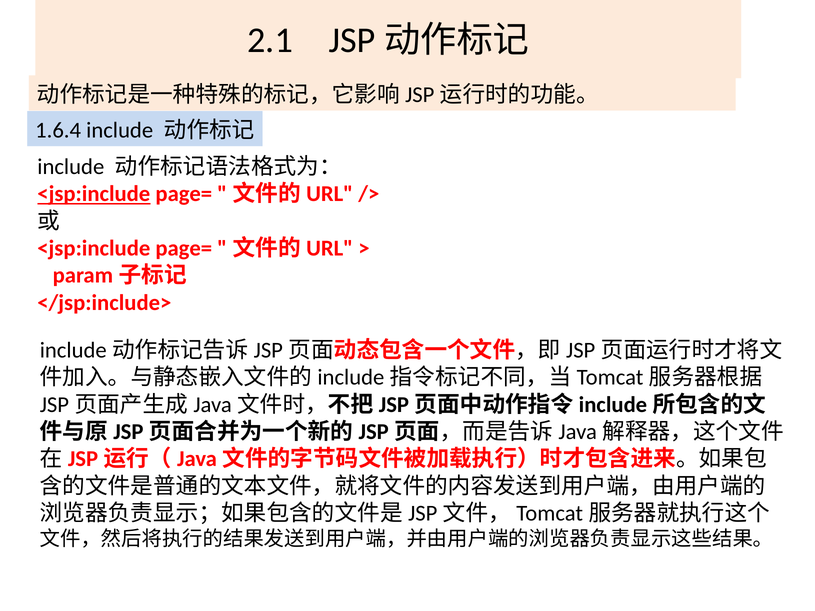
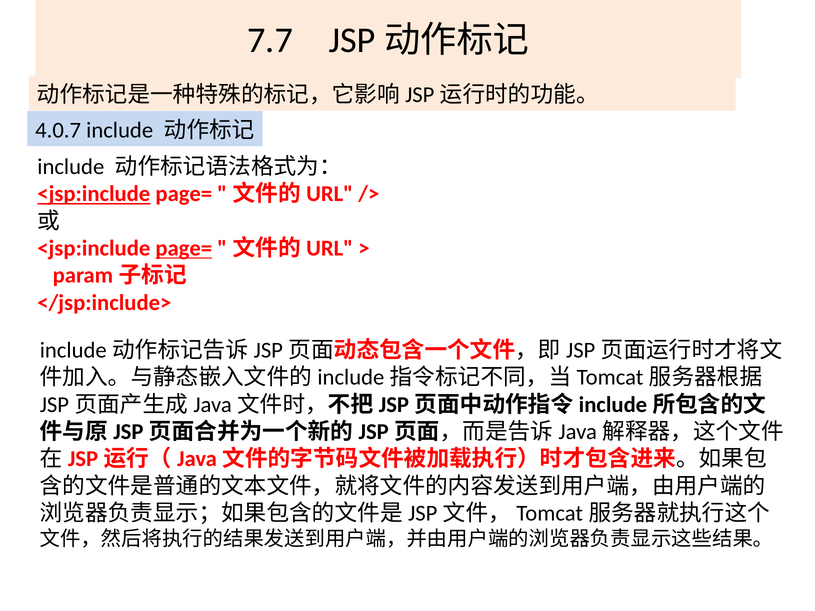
2.1: 2.1 -> 7.7
1.6.4: 1.6.4 -> 4.0.7
page= at (184, 248) underline: none -> present
